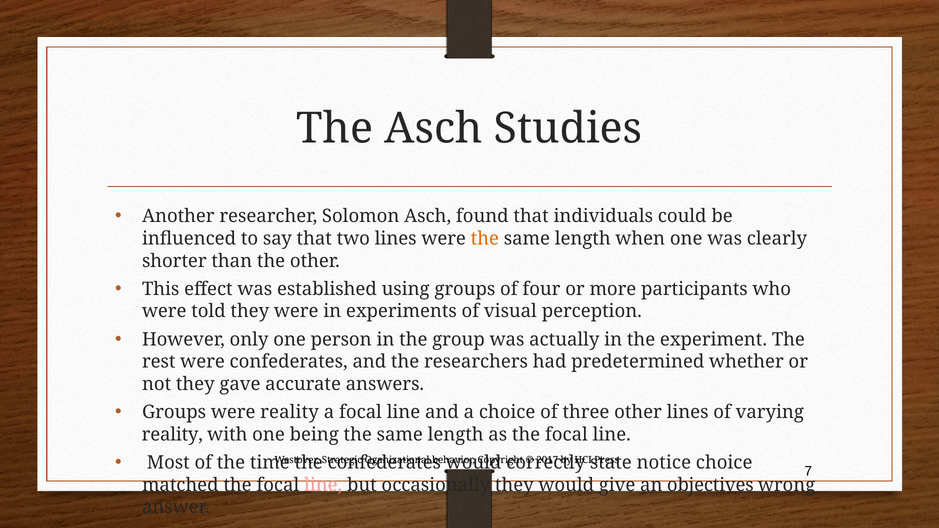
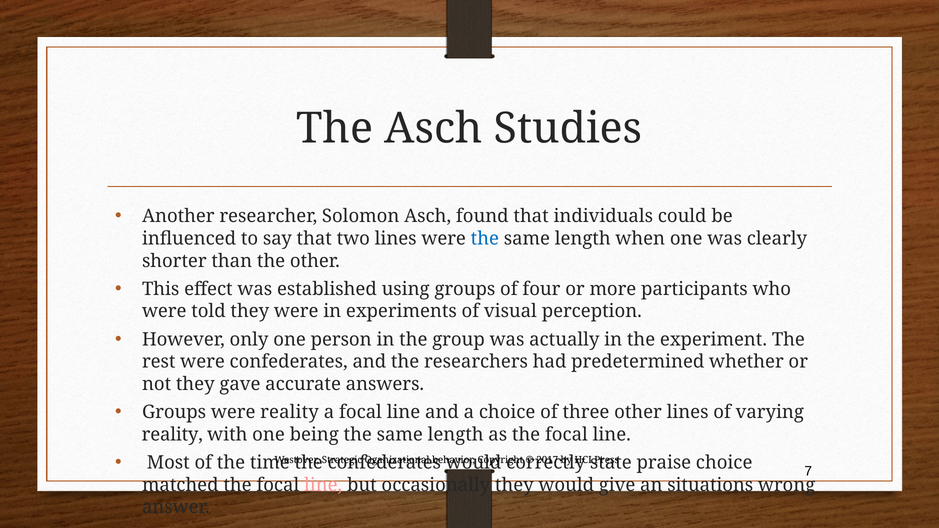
the at (485, 239) colour: orange -> blue
notice: notice -> praise
objectives: objectives -> situations
